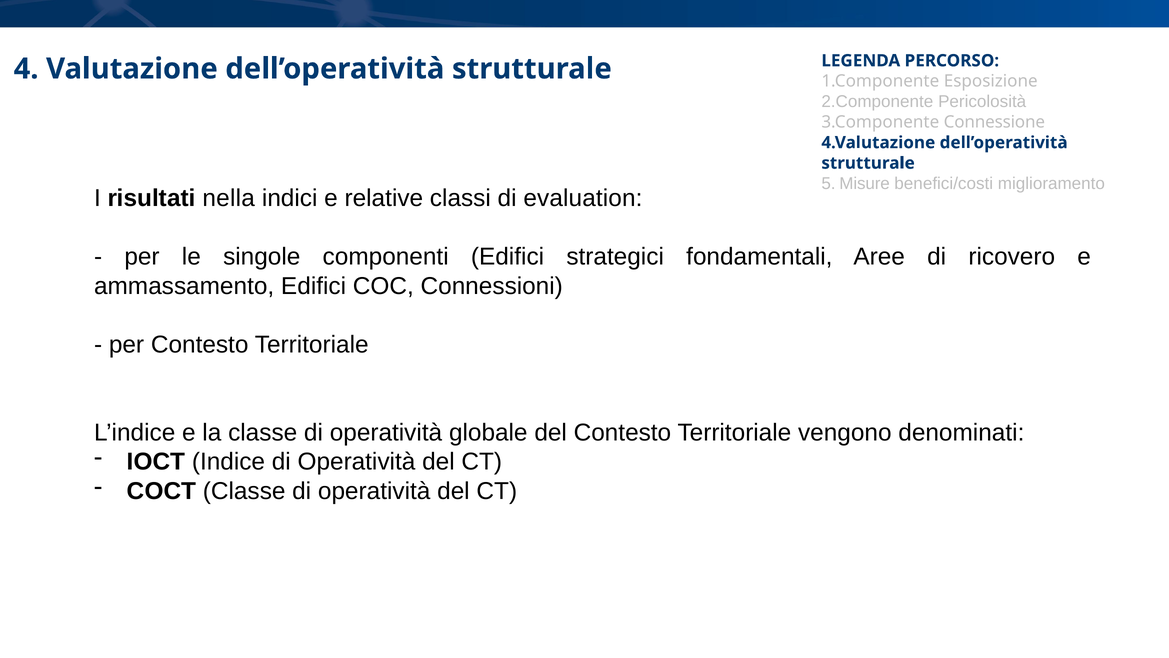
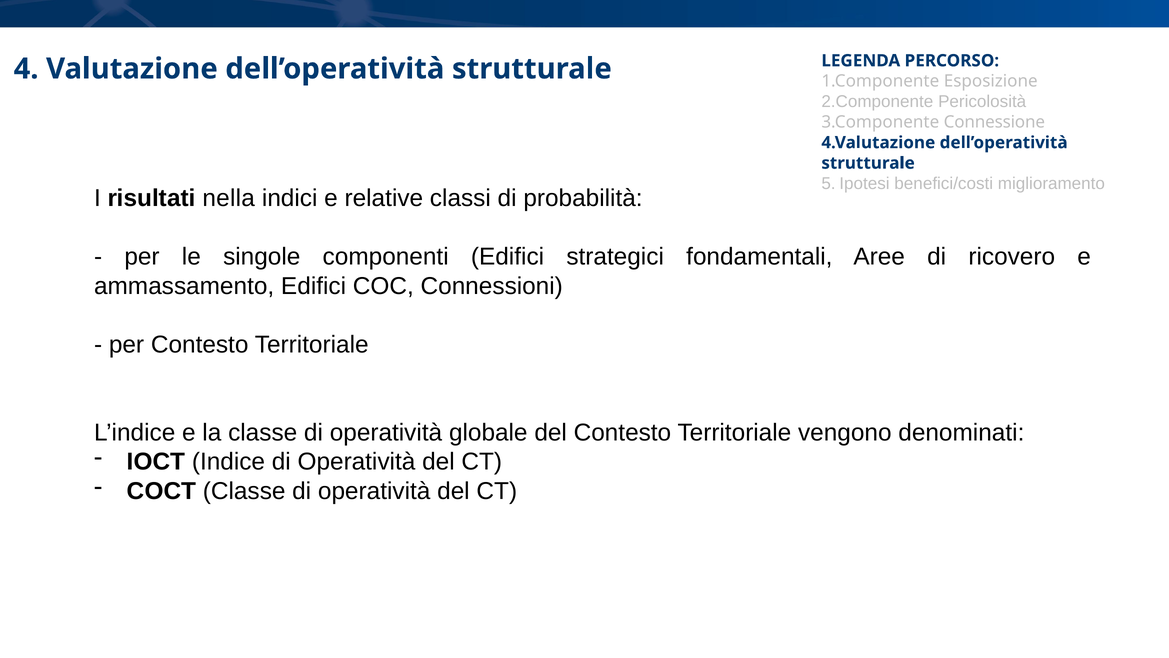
Misure: Misure -> Ipotesi
evaluation: evaluation -> probabilità
